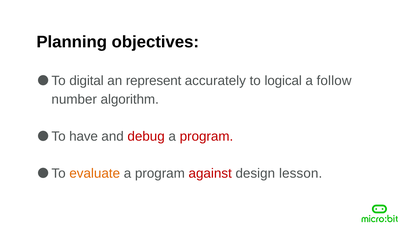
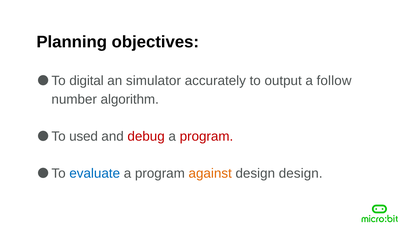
represent: represent -> simulator
logical: logical -> output
have: have -> used
evaluate colour: orange -> blue
against colour: red -> orange
design lesson: lesson -> design
